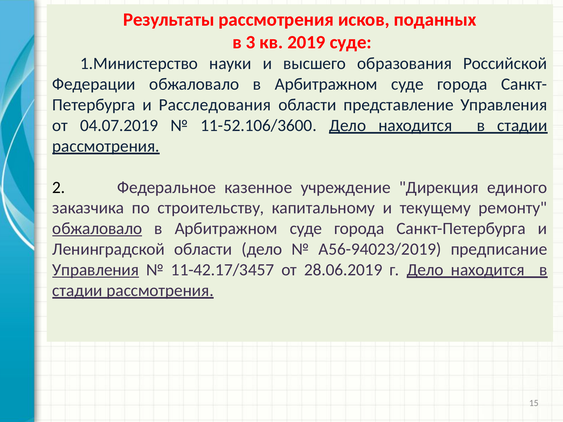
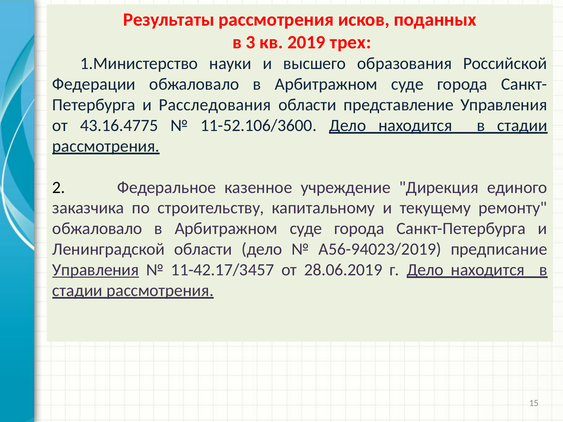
2019 суде: суде -> трех
04.07.2019: 04.07.2019 -> 43.16.4775
обжаловало at (97, 229) underline: present -> none
